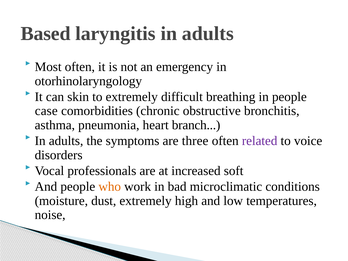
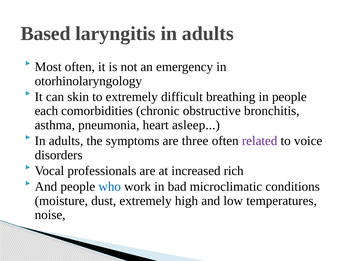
case: case -> each
branch: branch -> asleep
soft: soft -> rich
who colour: orange -> blue
